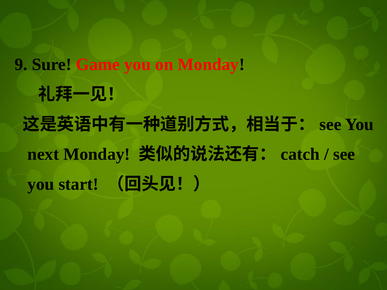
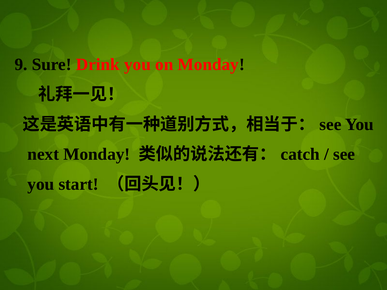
Game: Game -> Drink
